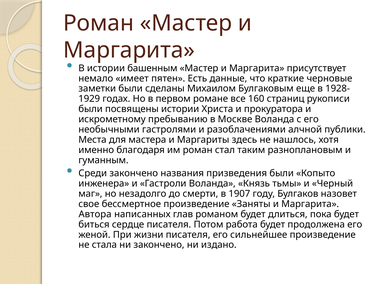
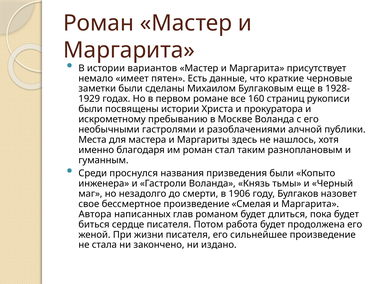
башенным: башенным -> вариантов
Среди закончено: закончено -> проснулся
1907: 1907 -> 1906
Заняты: Заняты -> Смелая
